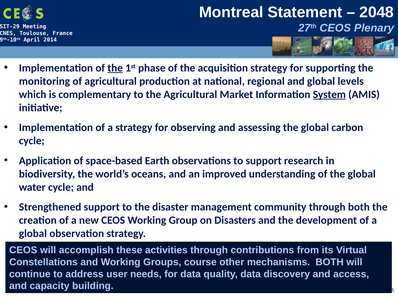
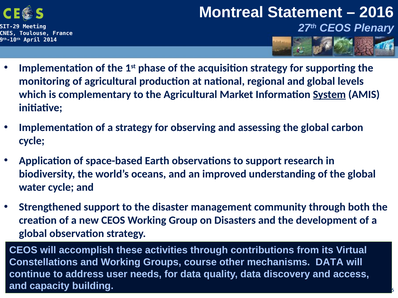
2048: 2048 -> 2016
the at (115, 68) underline: present -> none
mechanisms BOTH: BOTH -> DATA
